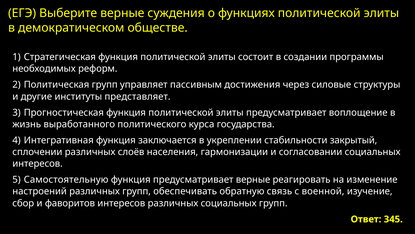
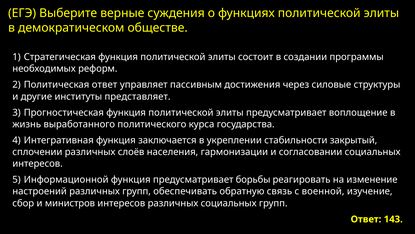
Политическая групп: групп -> ответ
Самостоятельную: Самостоятельную -> Информационной
предусматривает верные: верные -> борьбы
фаворитов: фаворитов -> министров
345: 345 -> 143
